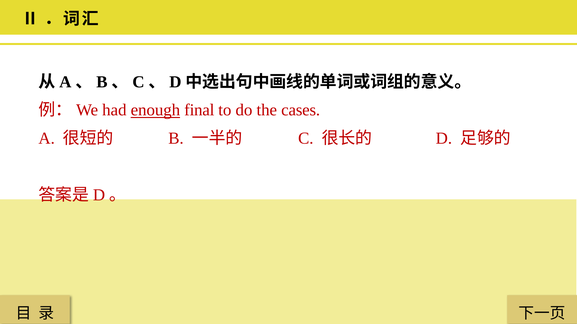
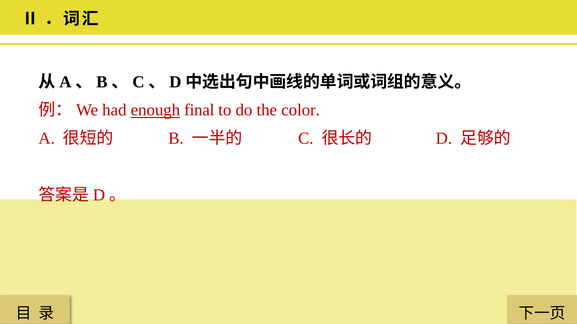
cases: cases -> color
